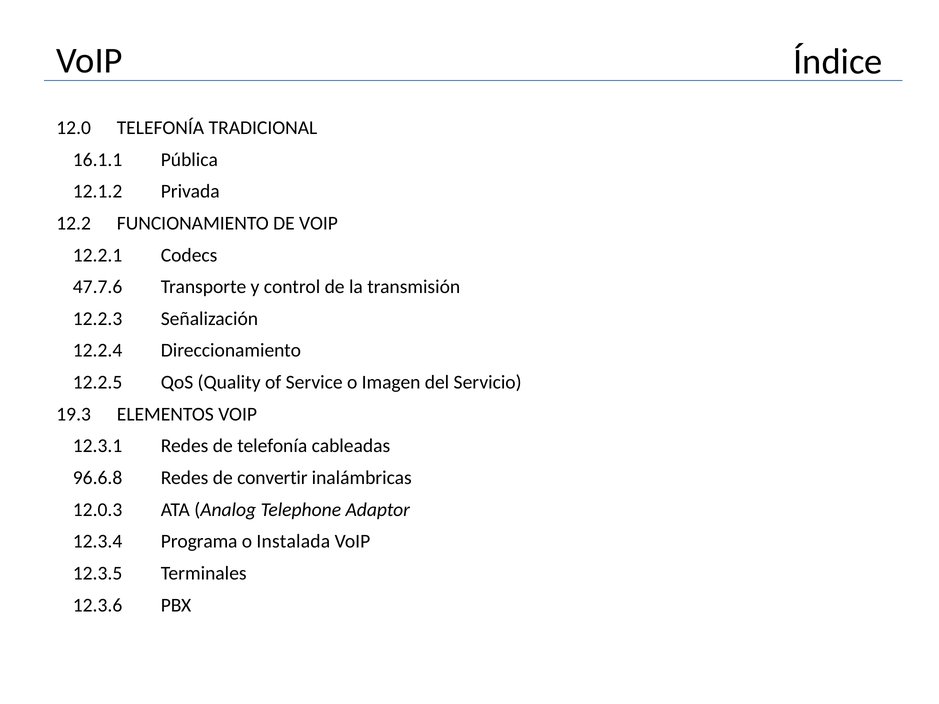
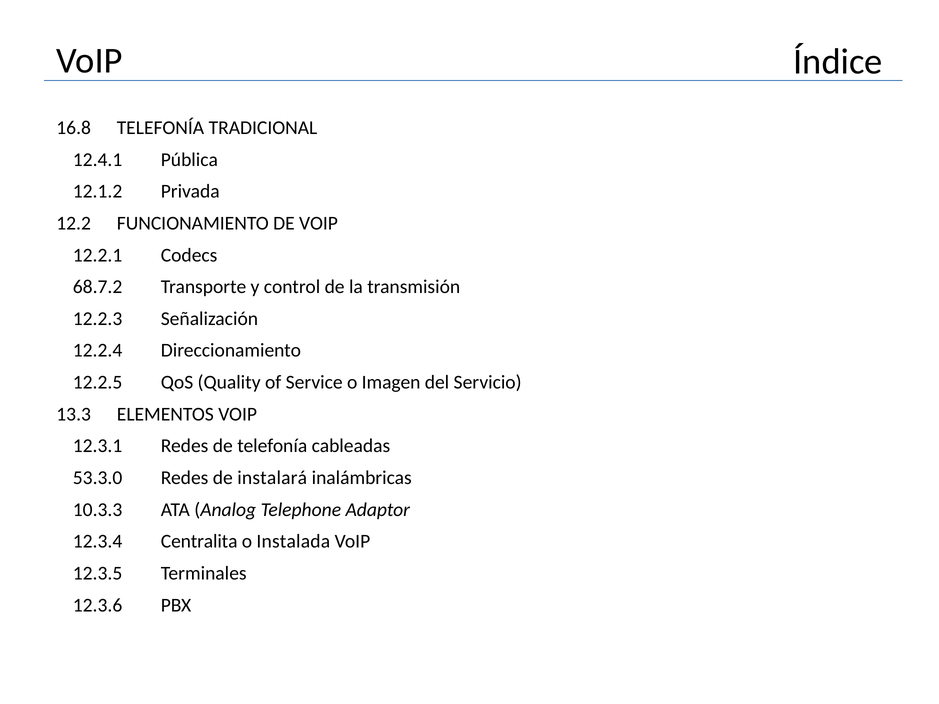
12.0: 12.0 -> 16.8
16.1.1: 16.1.1 -> 12.4.1
47.7.6: 47.7.6 -> 68.7.2
19.3: 19.3 -> 13.3
96.6.8: 96.6.8 -> 53.3.0
convertir: convertir -> instalará
12.0.3: 12.0.3 -> 10.3.3
Programa: Programa -> Centralita
